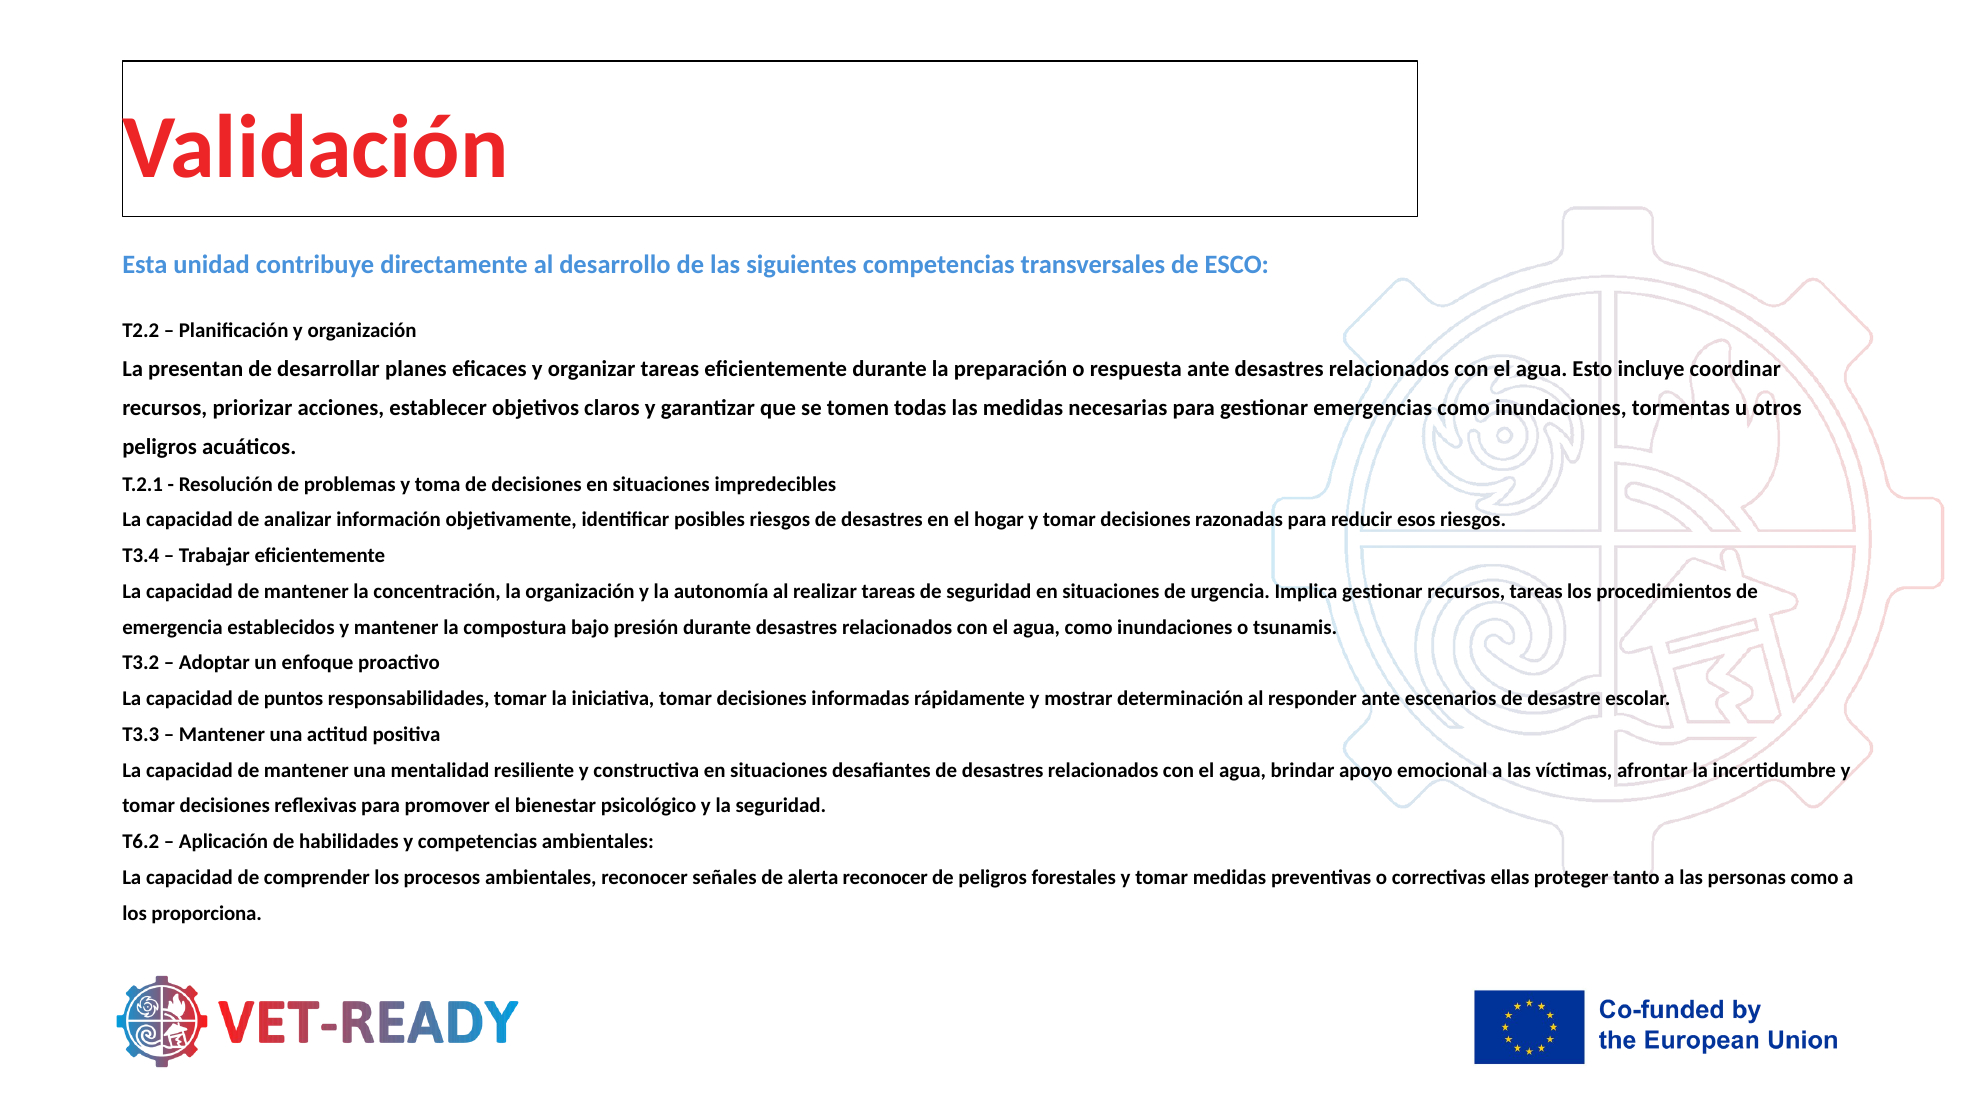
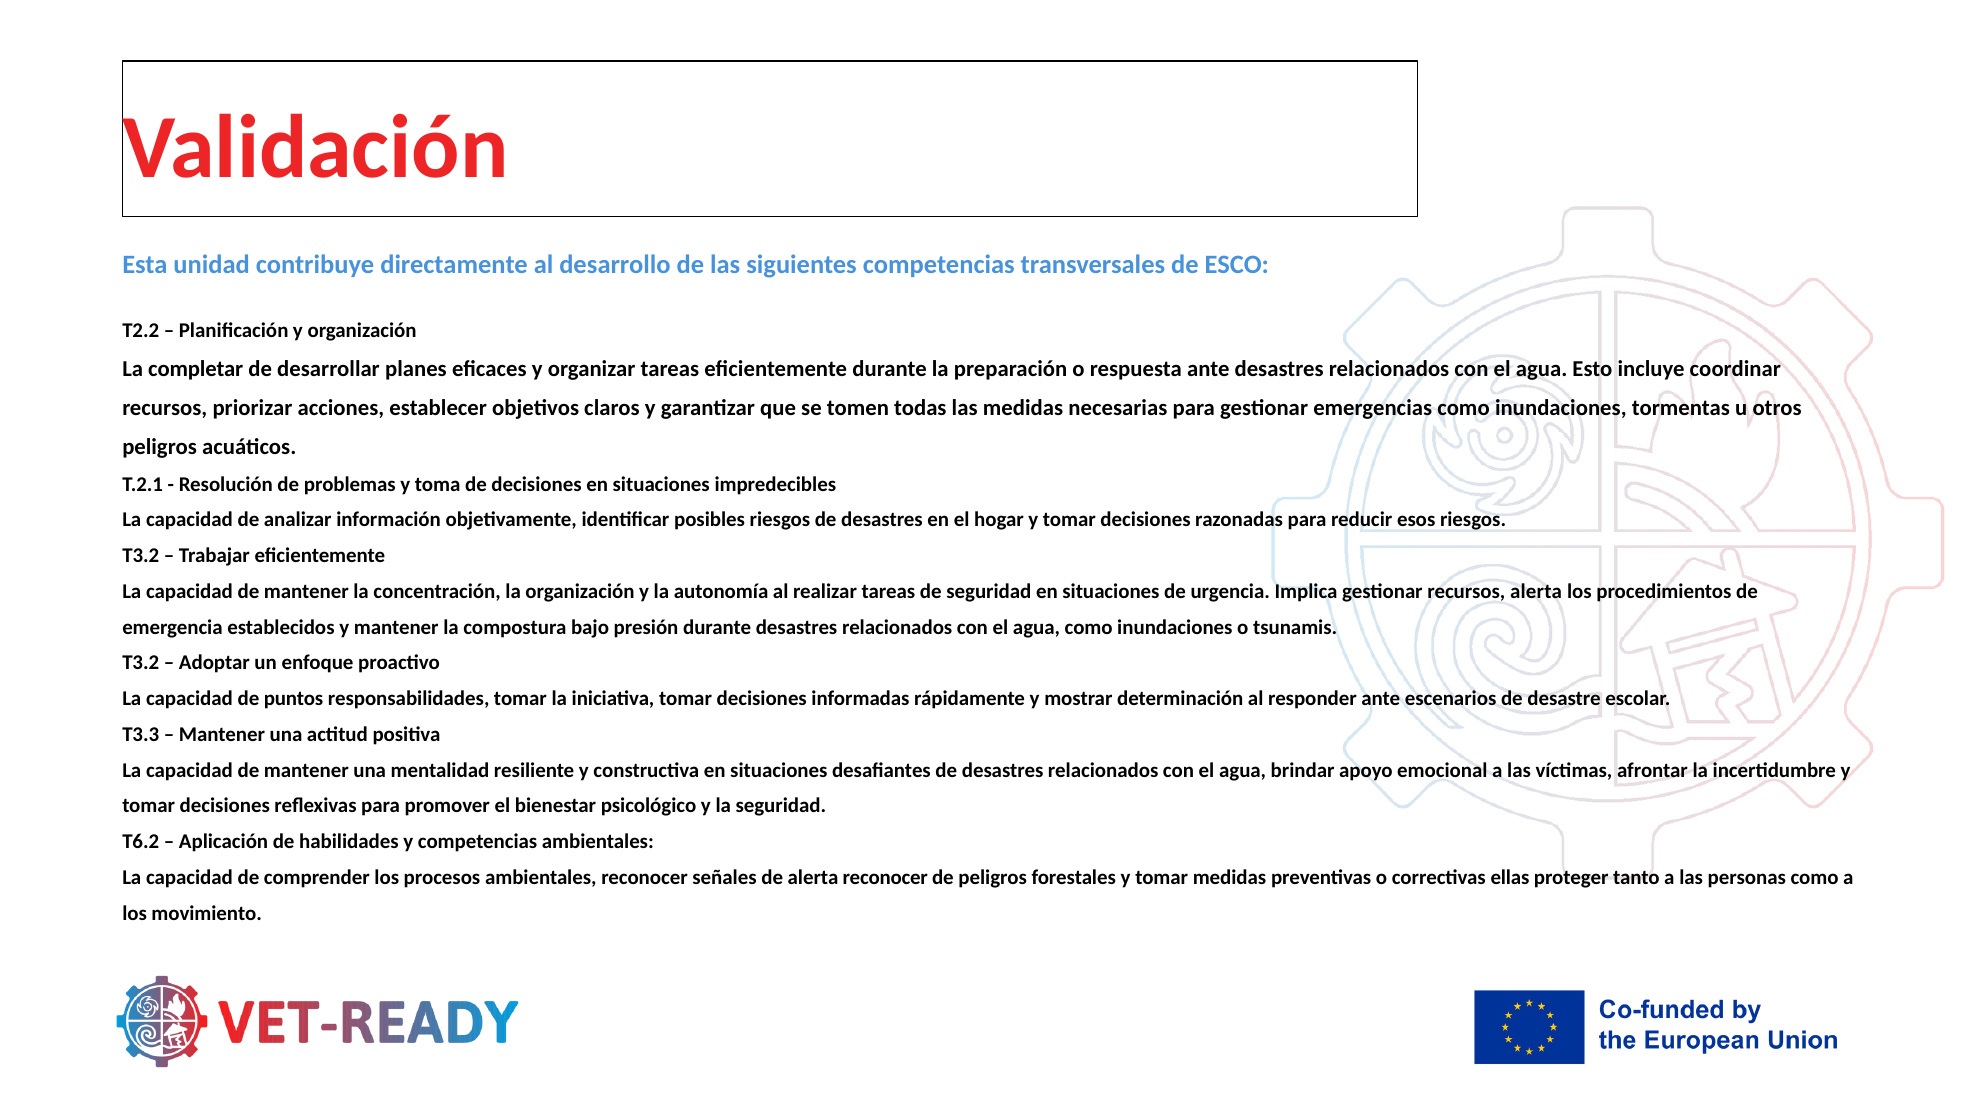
presentan: presentan -> completar
T3.4 at (141, 556): T3.4 -> T3.2
recursos tareas: tareas -> alerta
proporciona: proporciona -> movimiento
